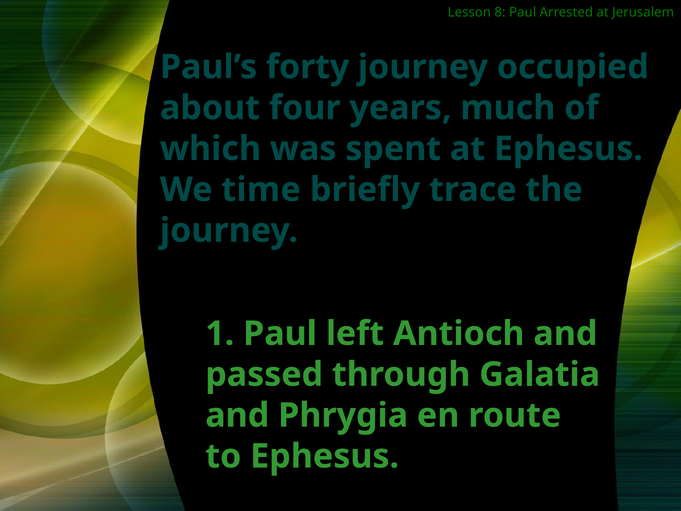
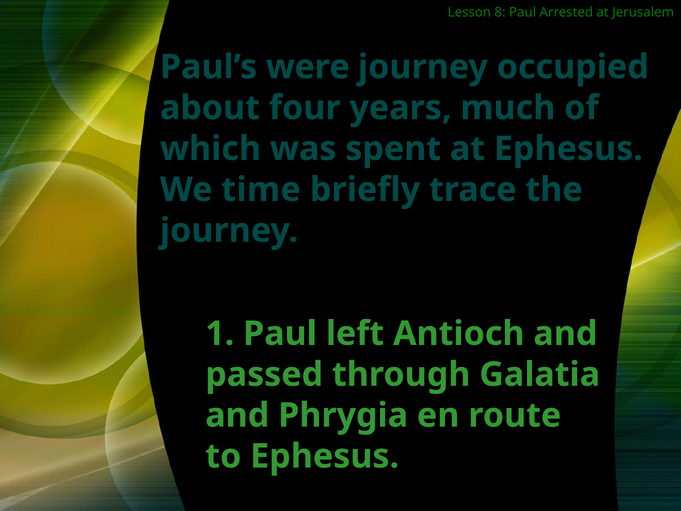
forty: forty -> were
